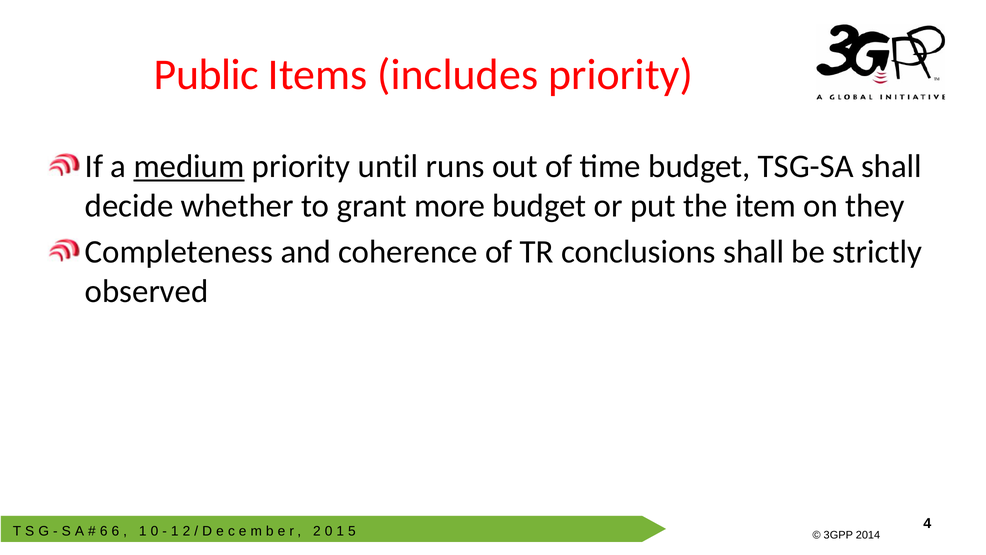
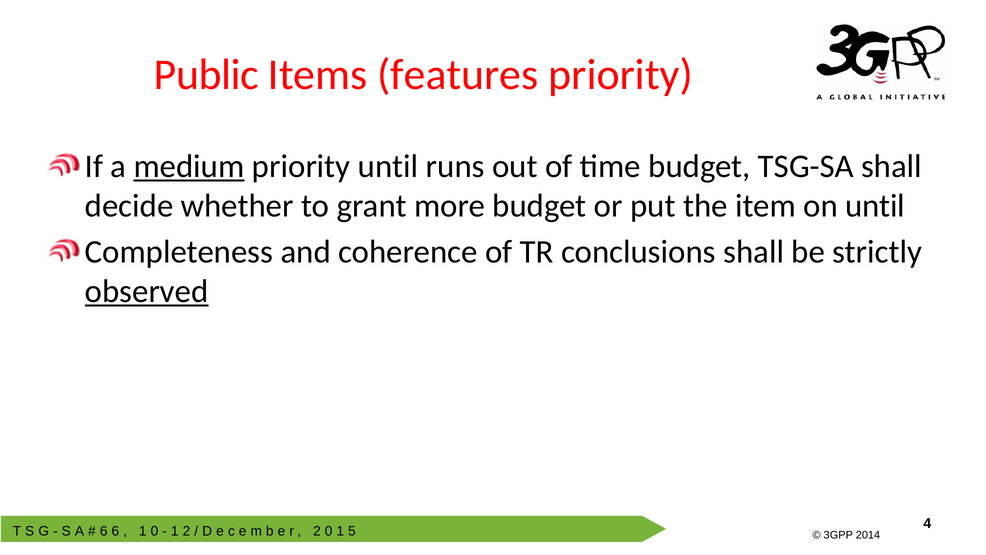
includes: includes -> features
on they: they -> until
observed underline: none -> present
